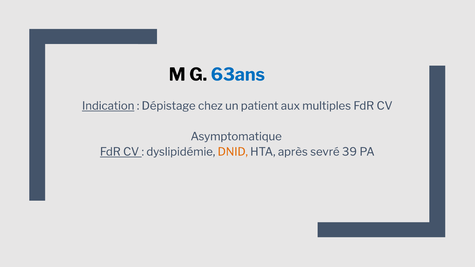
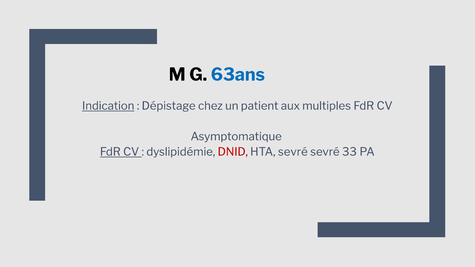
DNID colour: orange -> red
HTA après: après -> sevré
39: 39 -> 33
